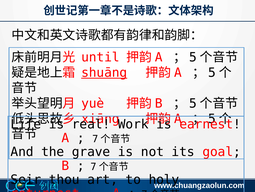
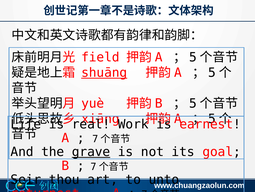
until: until -> field
grave underline: none -> present
holy: holy -> unto
